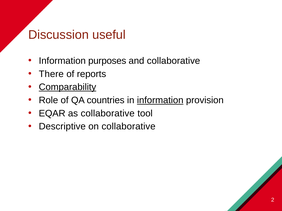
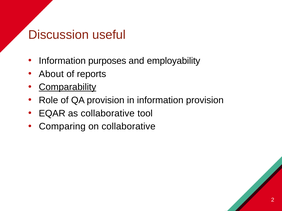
and collaborative: collaborative -> employability
There: There -> About
QA countries: countries -> provision
information at (160, 100) underline: present -> none
Descriptive: Descriptive -> Comparing
